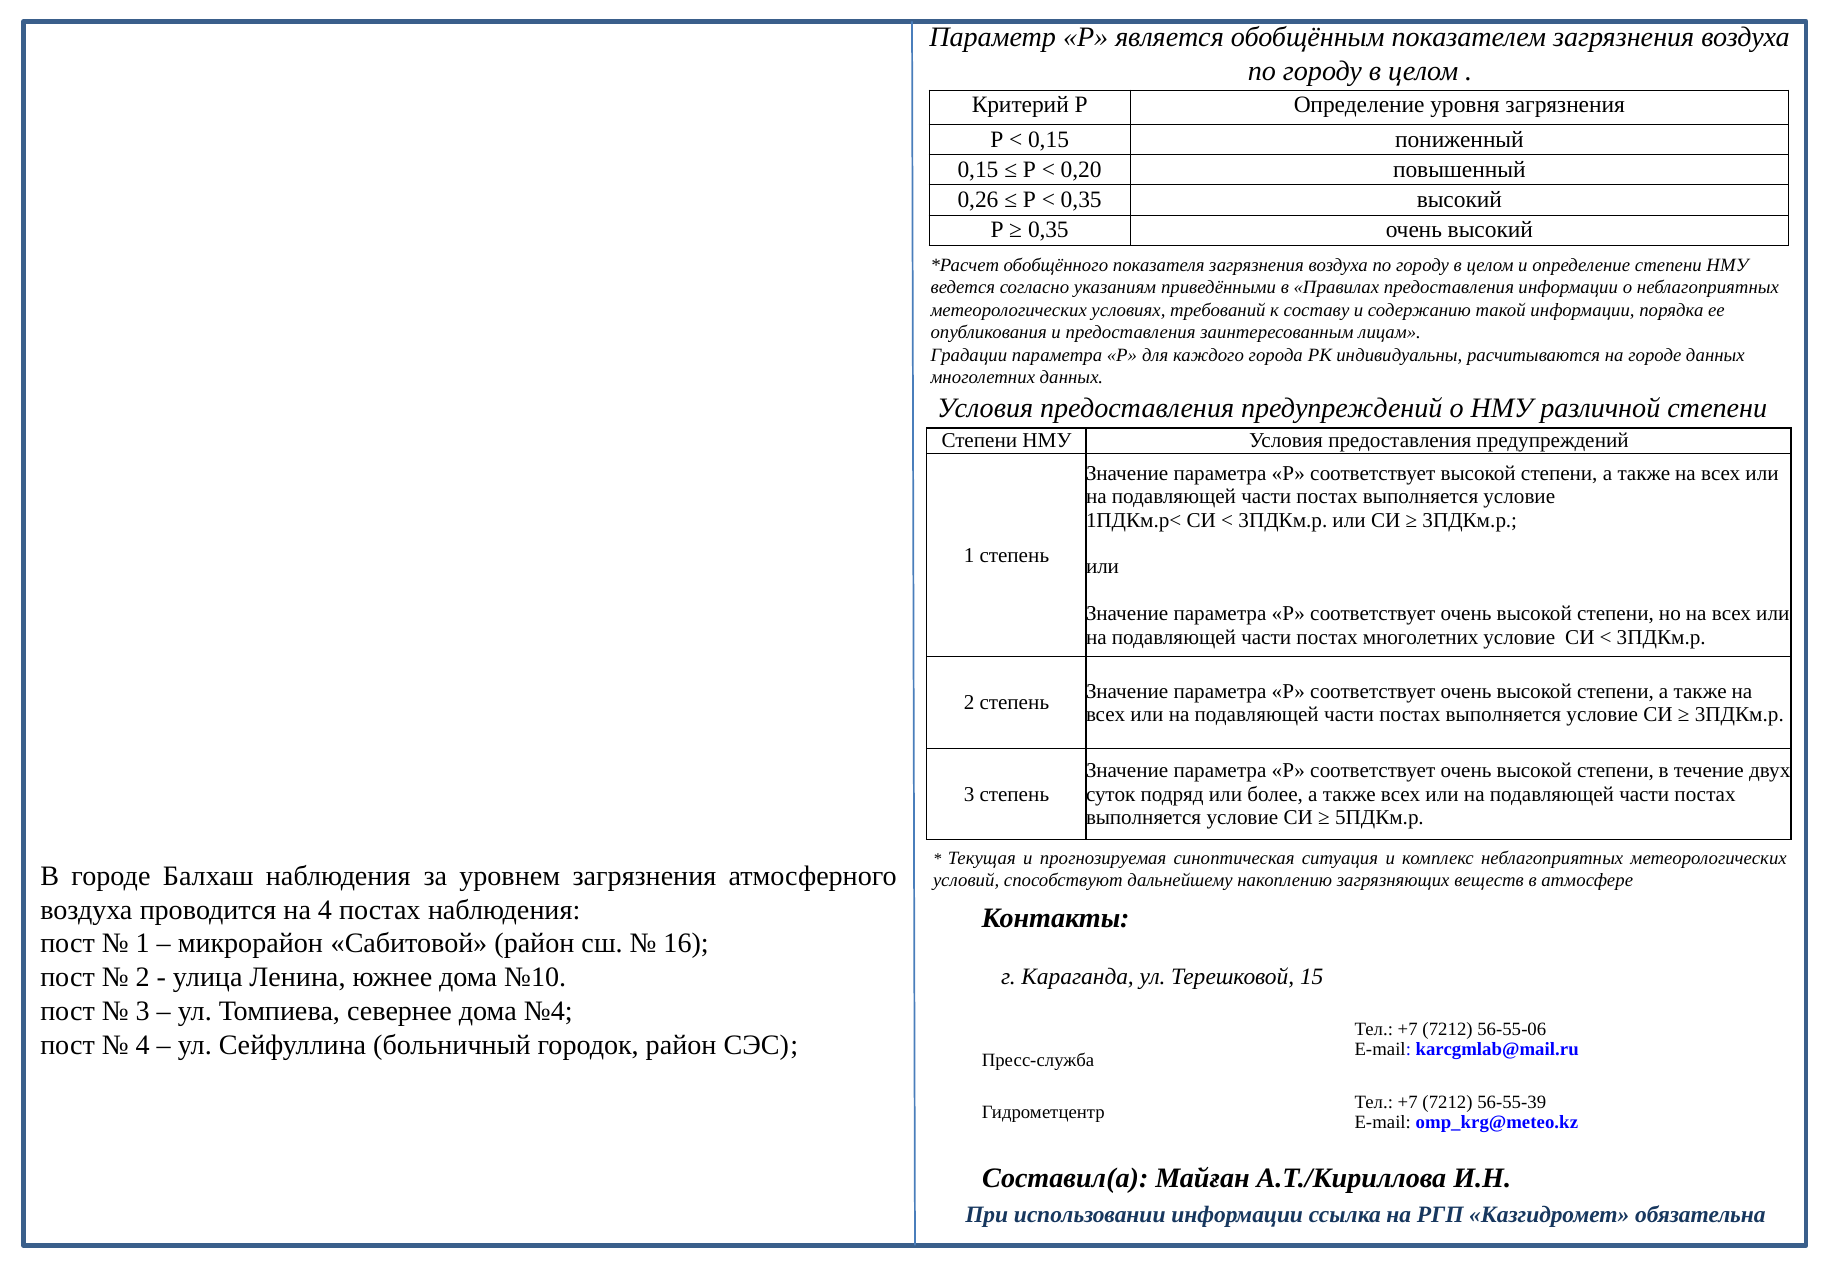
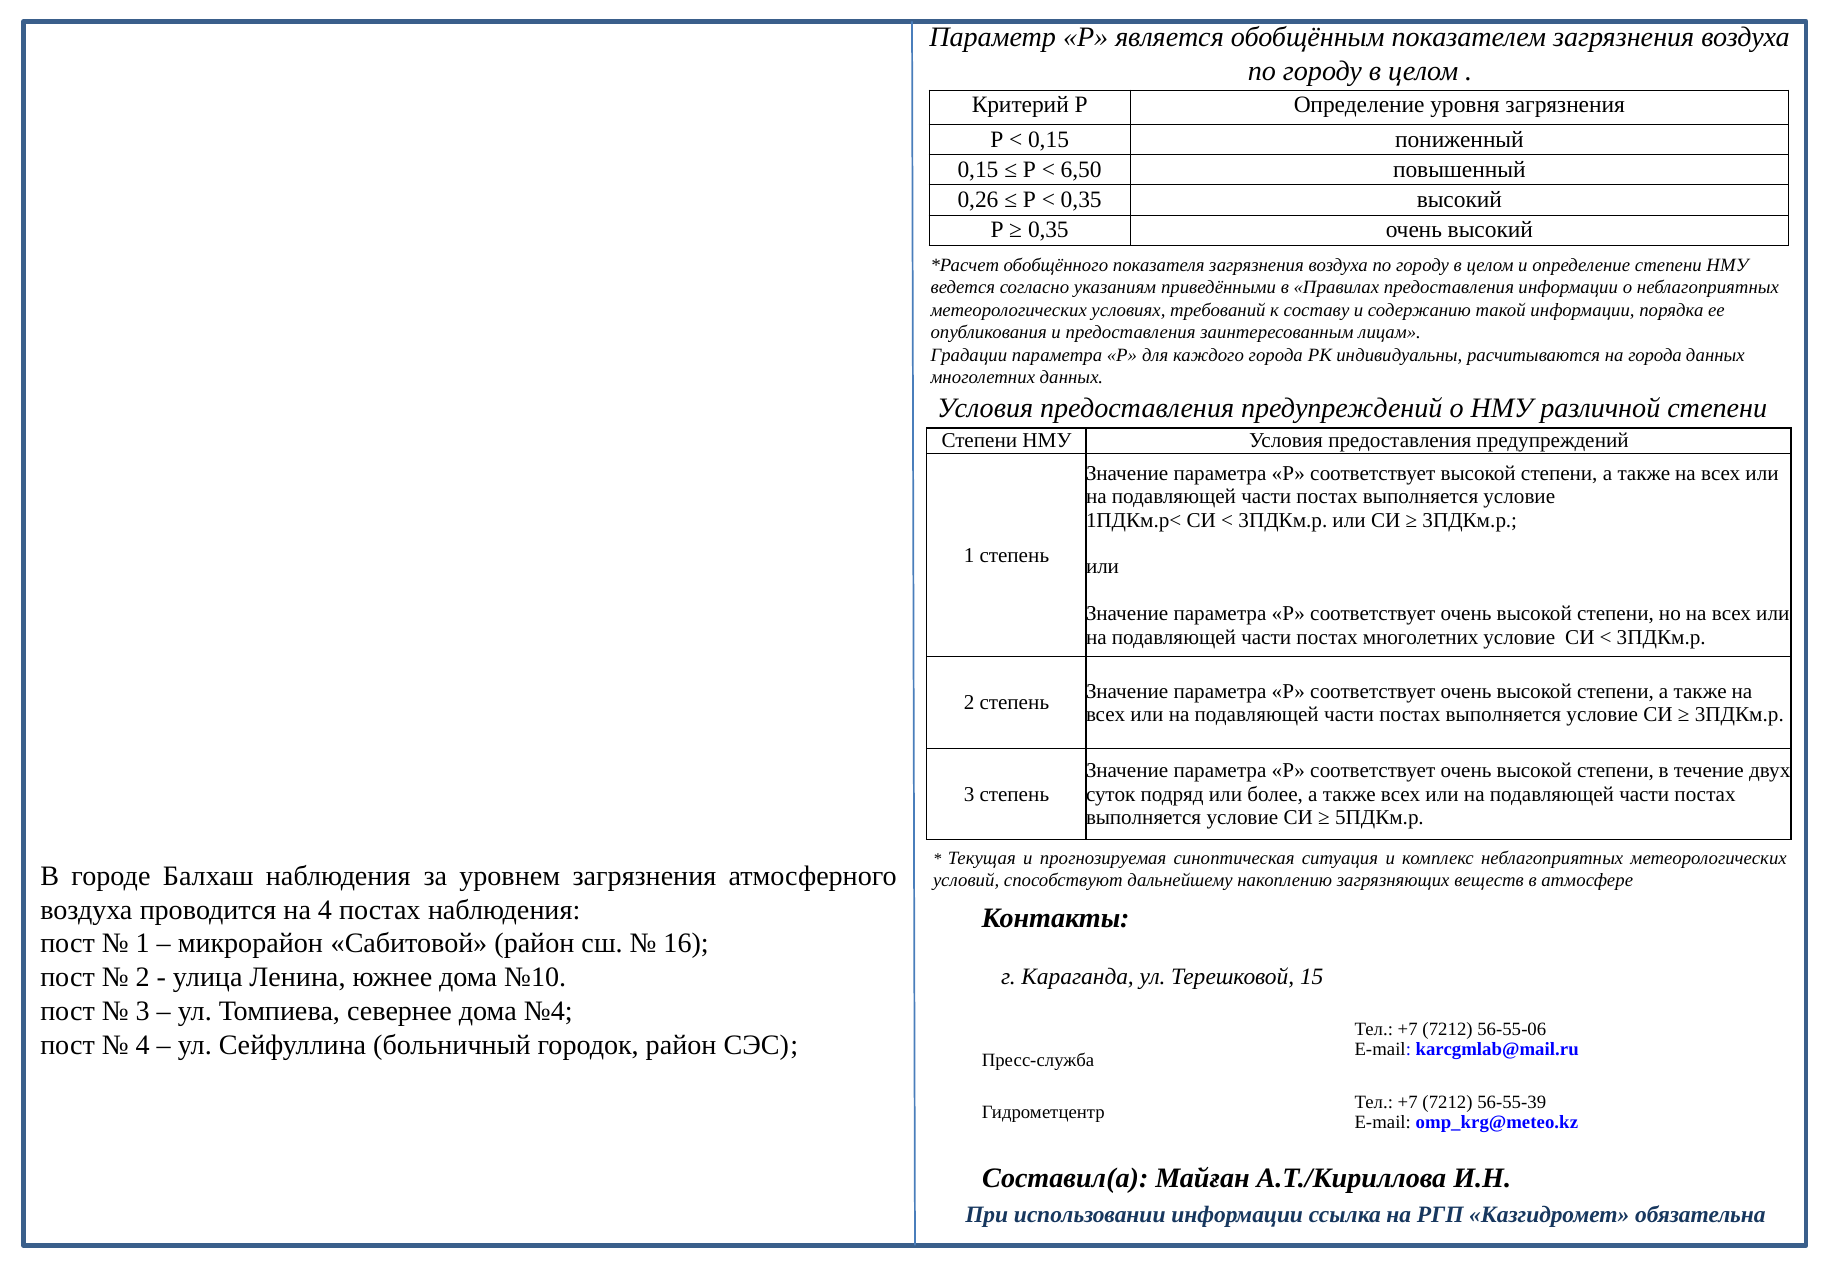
0,20: 0,20 -> 6,50
на городе: городе -> города
